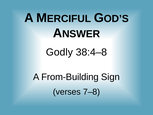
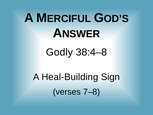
From-Building: From-Building -> Heal-Building
